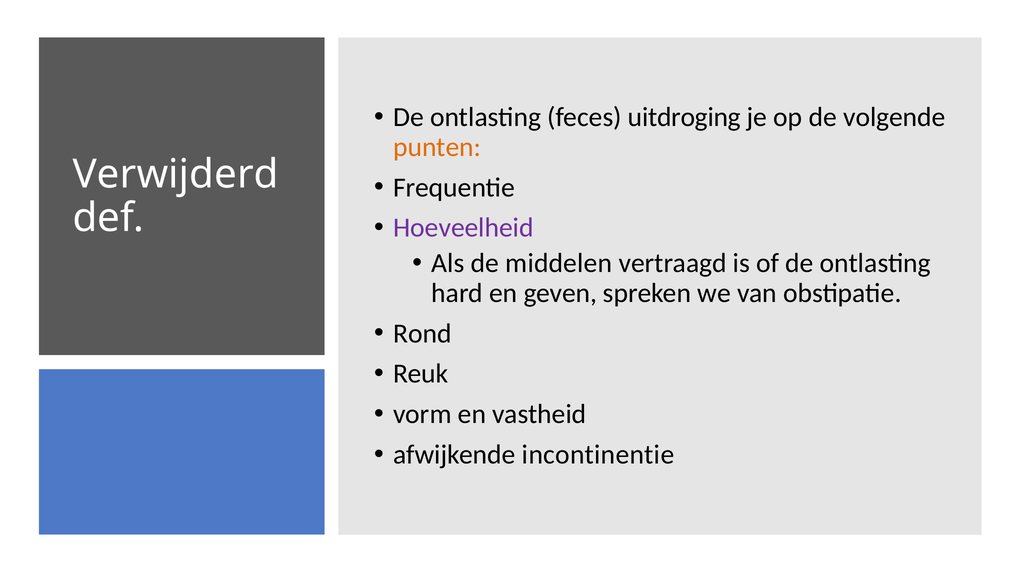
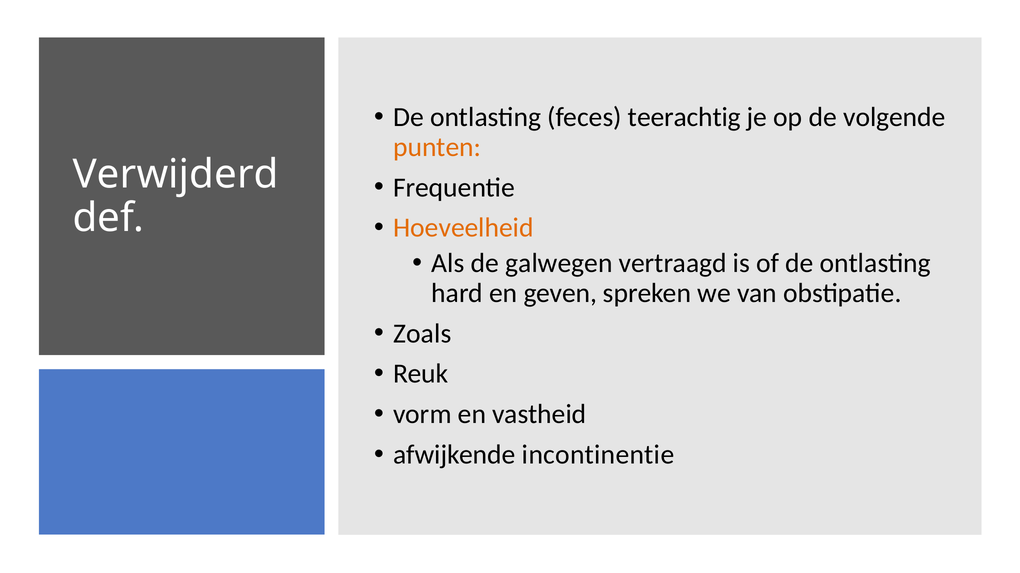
uitdroging: uitdroging -> teerachtig
Hoeveelheid colour: purple -> orange
middelen: middelen -> galwegen
Rond: Rond -> Zoals
